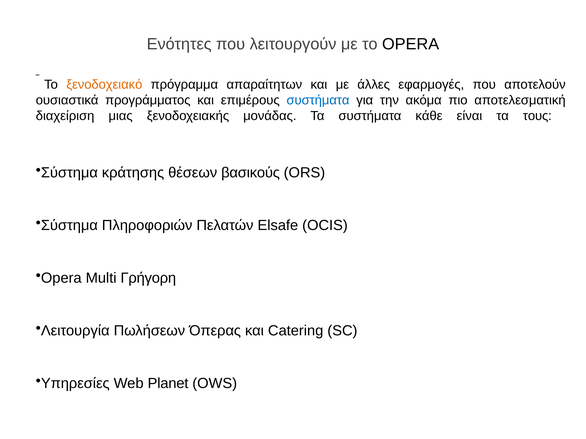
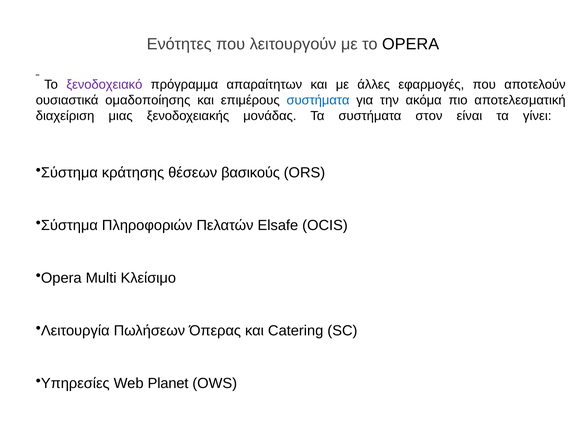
ξενοδοχειακό colour: orange -> purple
προγράμματος: προγράμματος -> ομαδοποίησης
κάθε: κάθε -> στον
τους: τους -> γίνει
Γρήγορη: Γρήγορη -> Κλείσιμο
